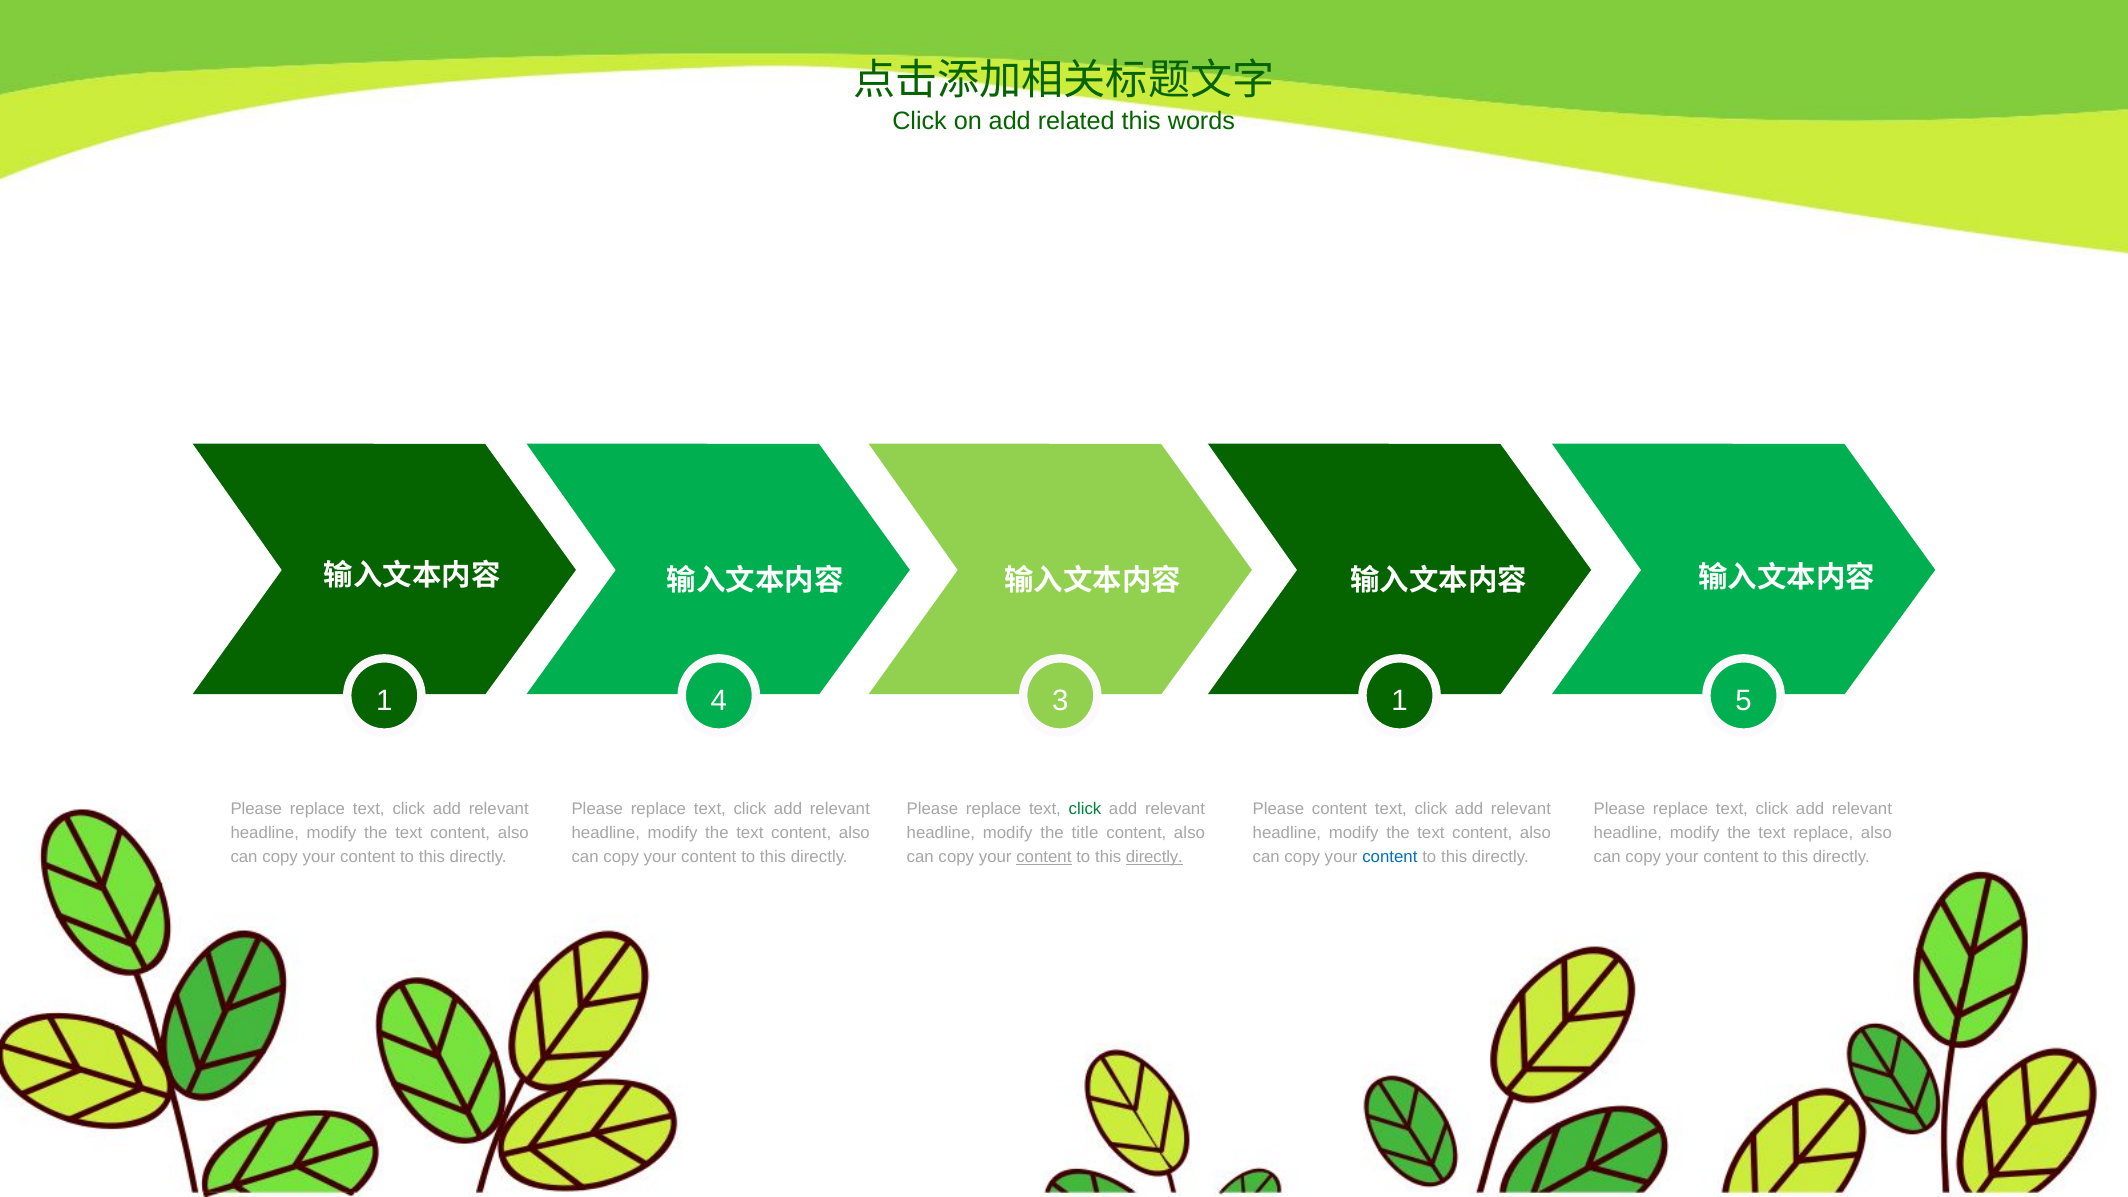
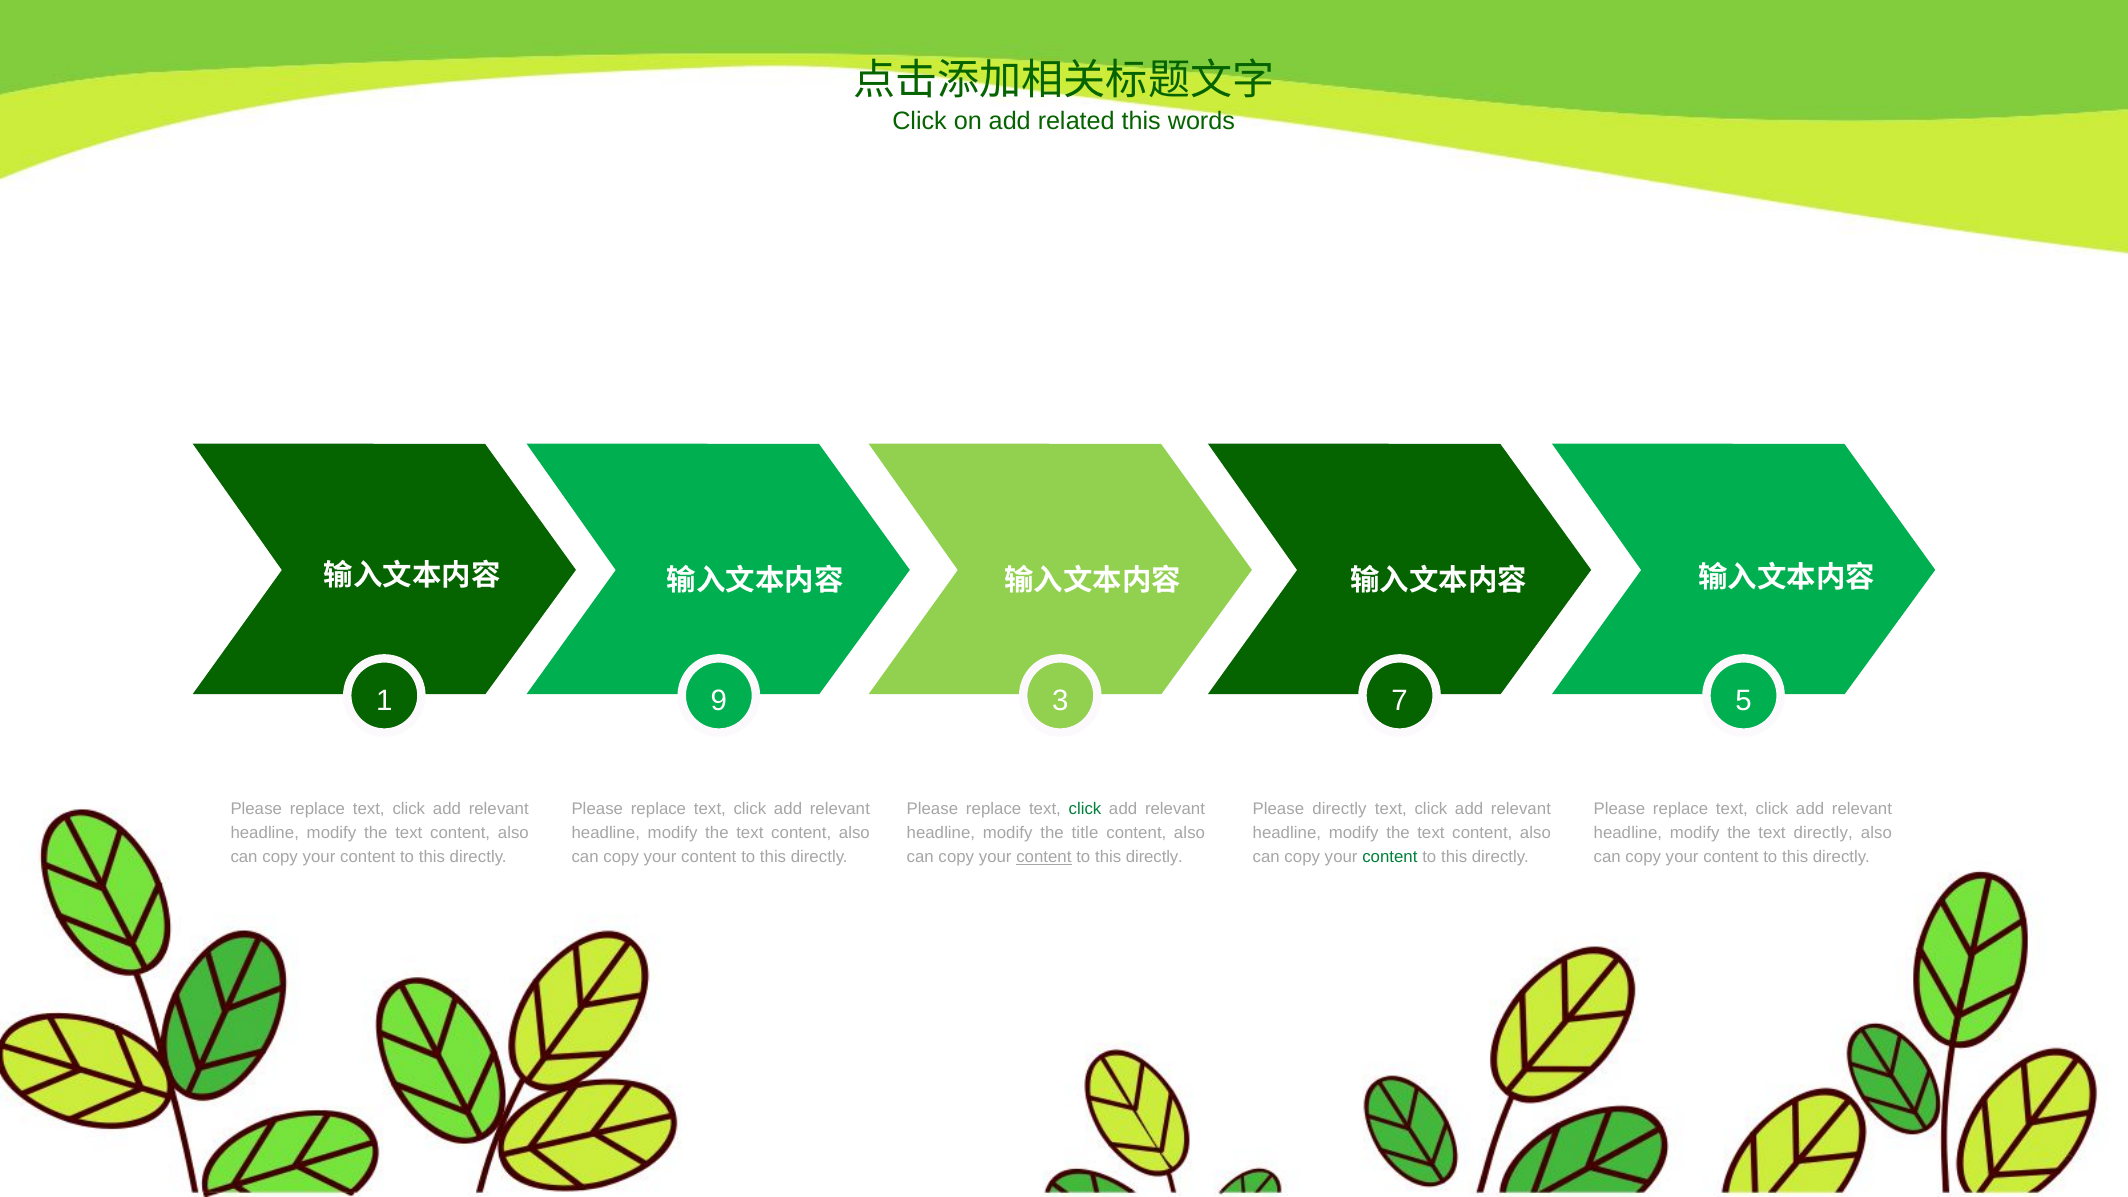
4: 4 -> 9
3 1: 1 -> 7
Please content: content -> directly
text replace: replace -> directly
directly at (1154, 857) underline: present -> none
content at (1390, 857) colour: blue -> green
